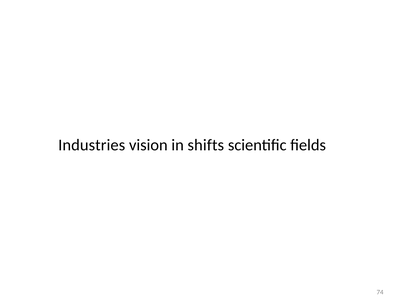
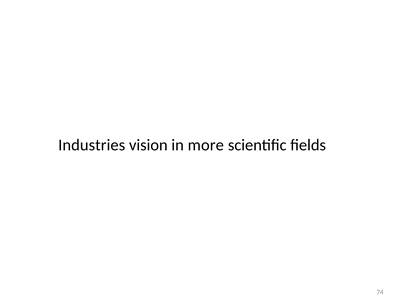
shifts: shifts -> more
